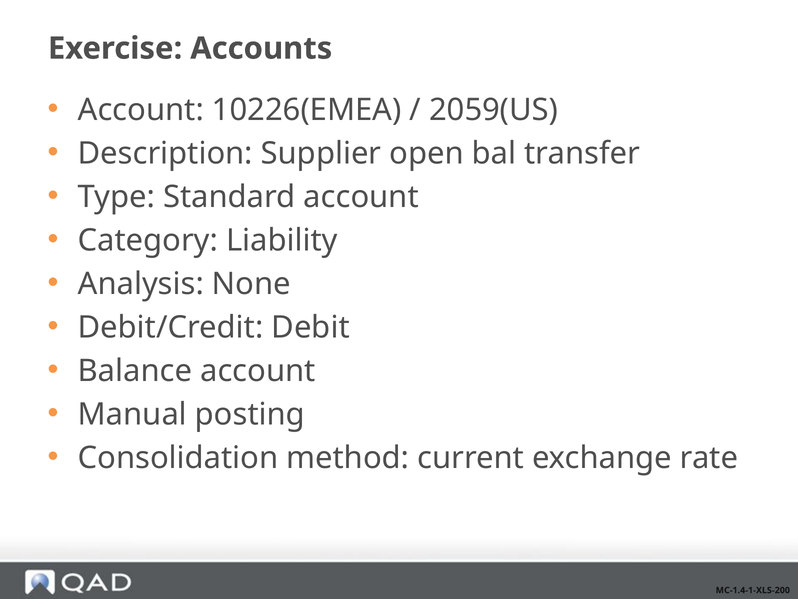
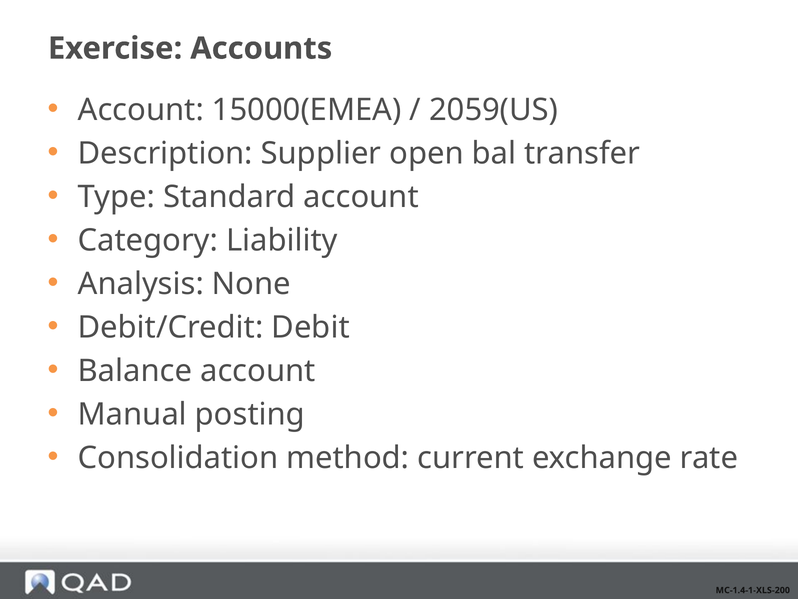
10226(EMEA: 10226(EMEA -> 15000(EMEA
